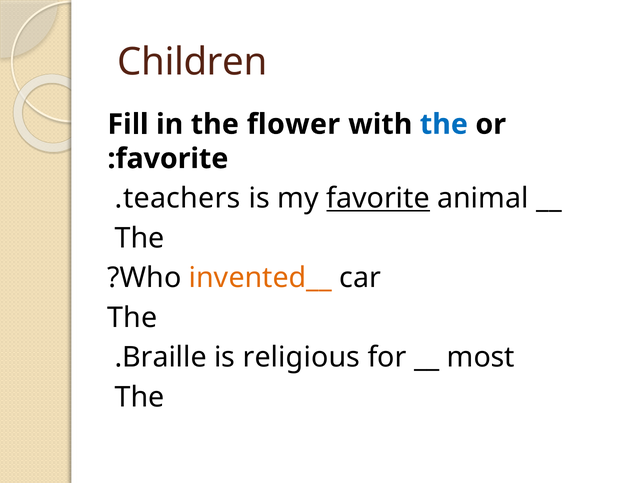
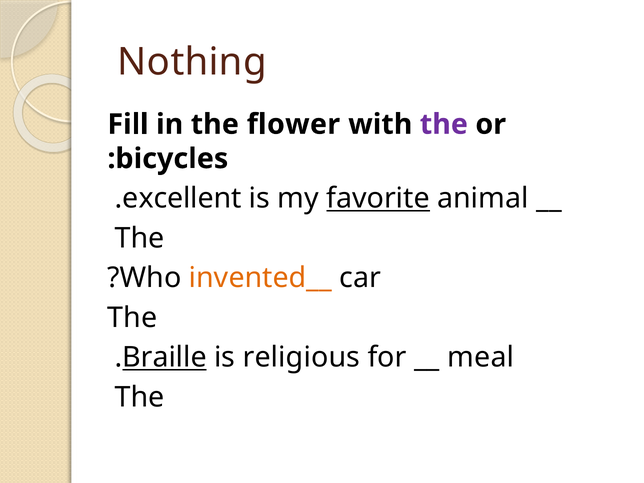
Children: Children -> Nothing
the at (444, 124) colour: blue -> purple
favorite at (172, 159): favorite -> bicycles
teachers: teachers -> excellent
Braille underline: none -> present
most: most -> meal
